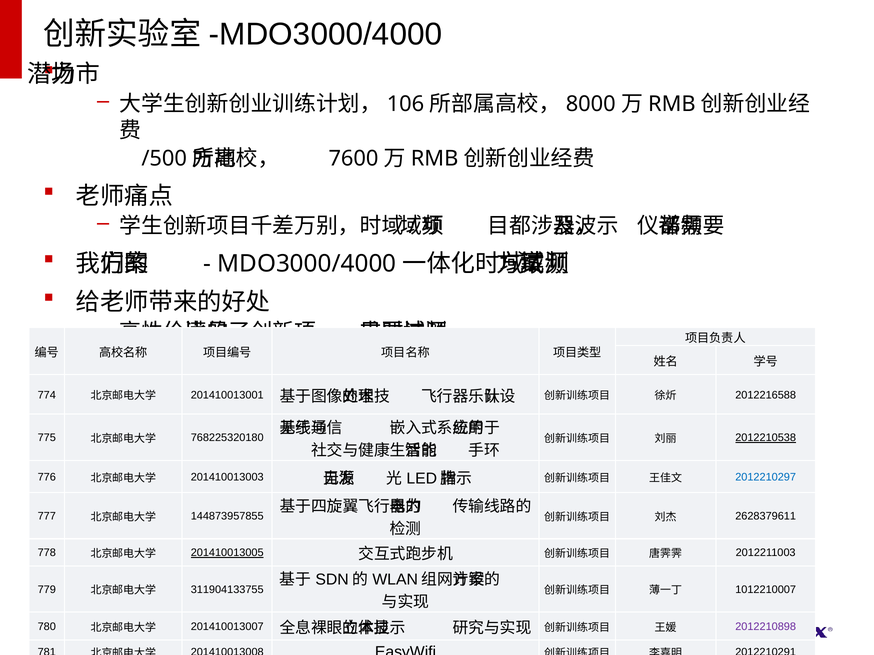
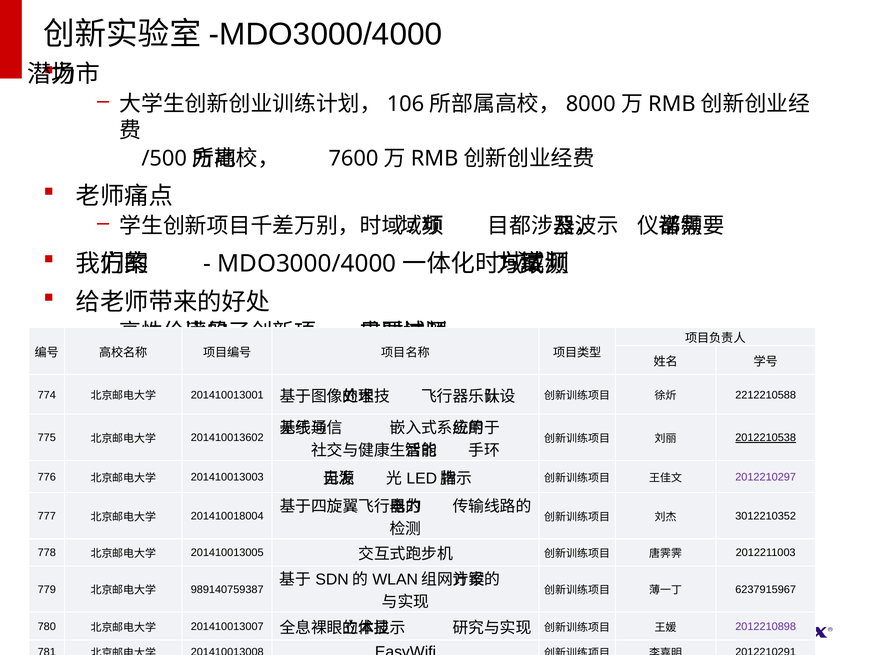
2012216588: 2012216588 -> 2212210588
768225320180: 768225320180 -> 201410013602
2012210297 colour: blue -> purple
144873957855: 144873957855 -> 201410018004
2628379611: 2628379611 -> 3012210352
201410013005 underline: present -> none
311904133755: 311904133755 -> 989140759387
1012210007: 1012210007 -> 6237915967
